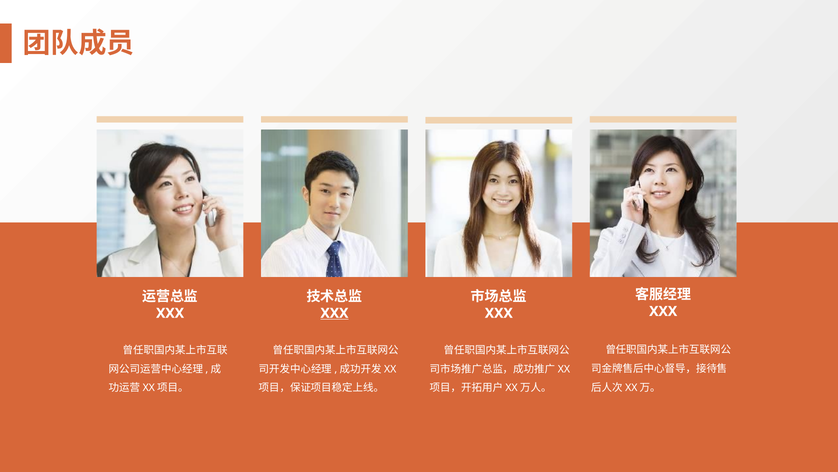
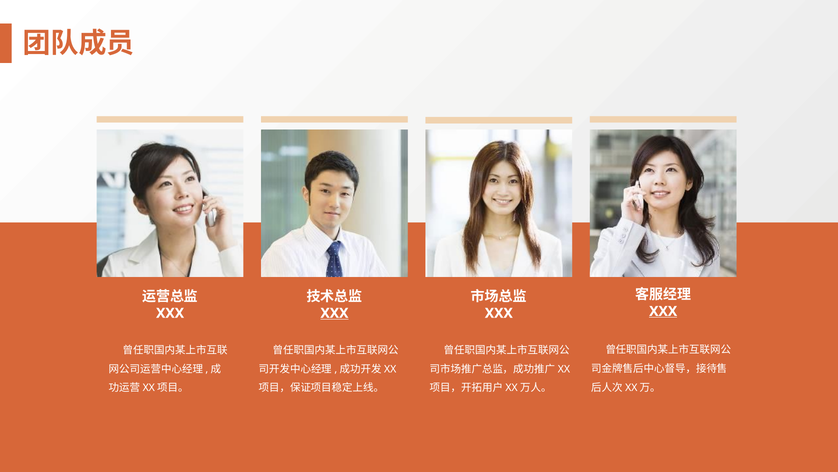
XXX at (663, 311) underline: none -> present
